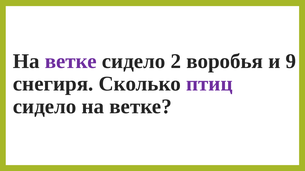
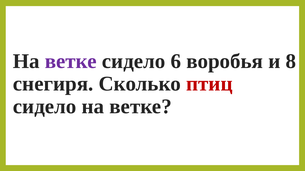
2: 2 -> 6
9: 9 -> 8
птиц colour: purple -> red
